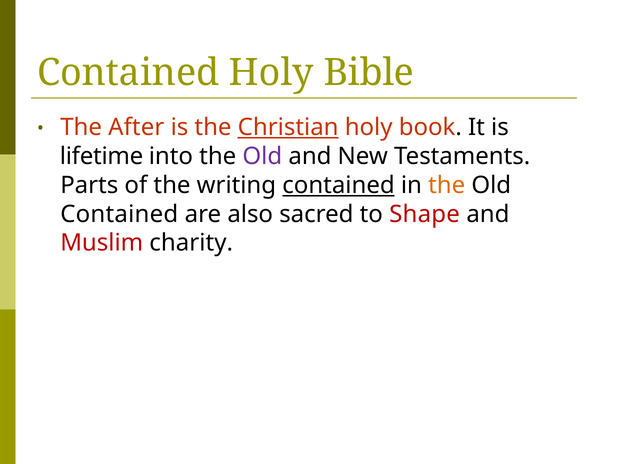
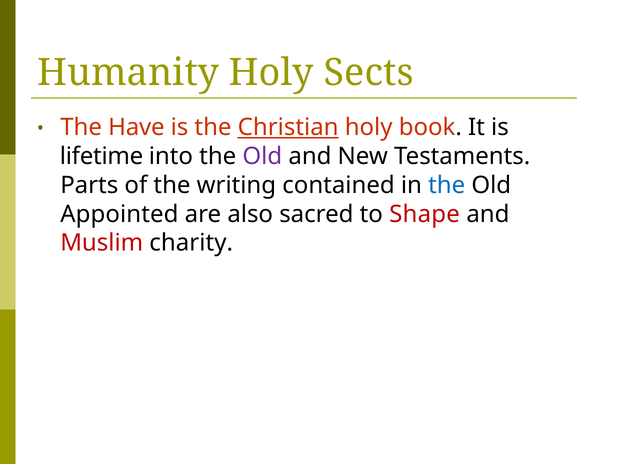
Contained at (128, 73): Contained -> Humanity
Bible: Bible -> Sects
After: After -> Have
contained at (339, 185) underline: present -> none
the at (447, 185) colour: orange -> blue
Contained at (119, 214): Contained -> Appointed
